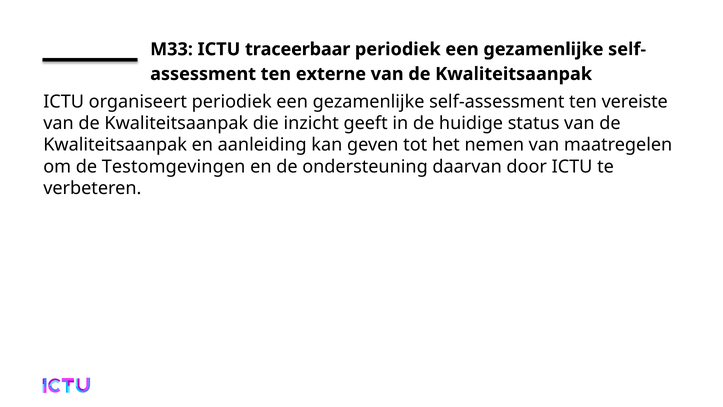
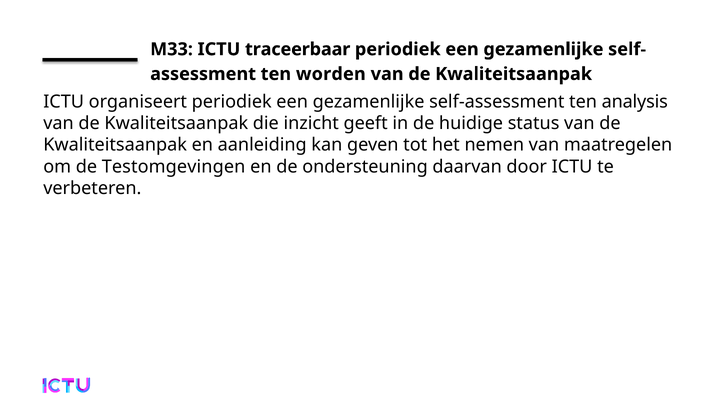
externe: externe -> worden
vereiste: vereiste -> analysis
